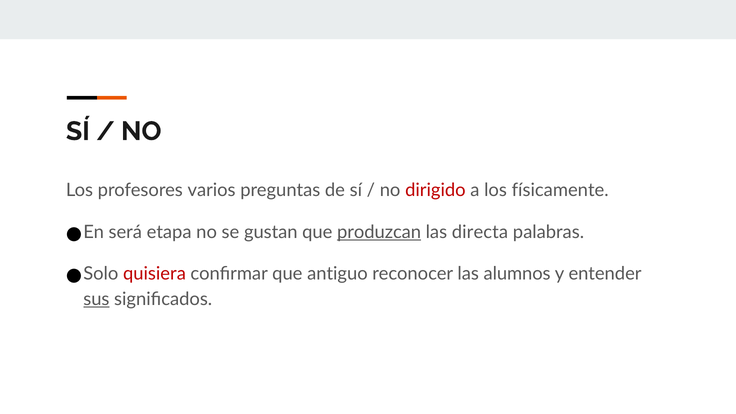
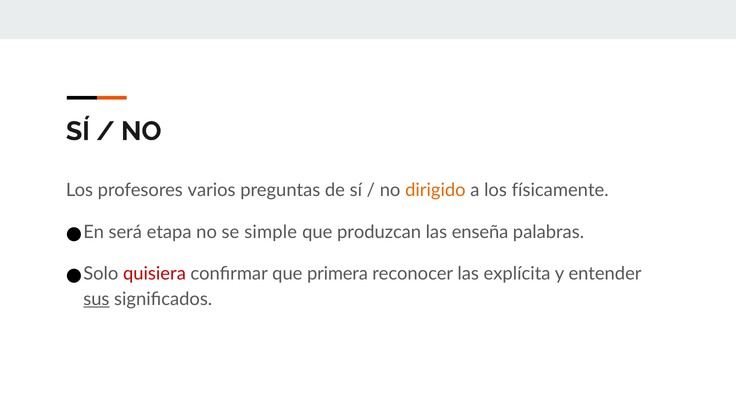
dirigido colour: red -> orange
gustan: gustan -> simple
produzcan underline: present -> none
directa: directa -> enseña
antiguo: antiguo -> primera
alumnos: alumnos -> explícita
